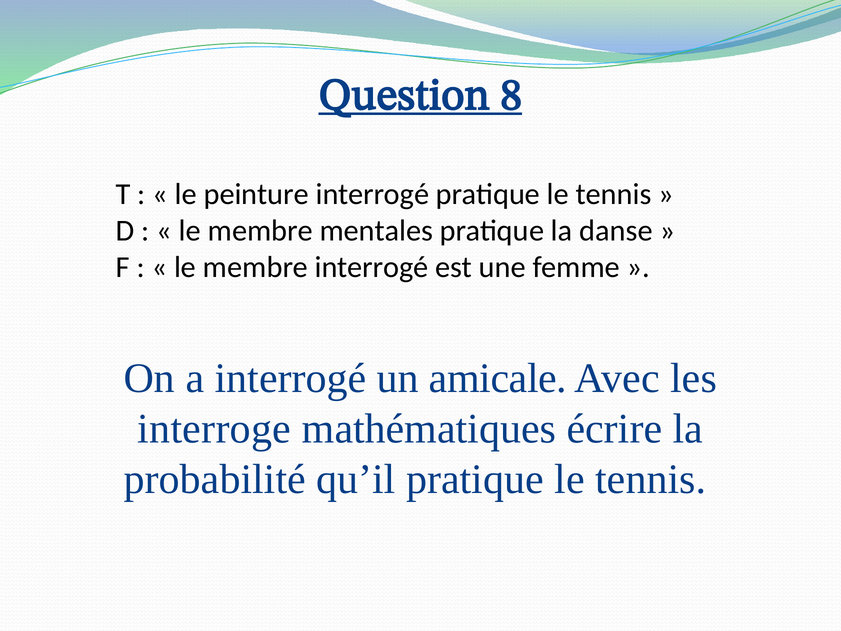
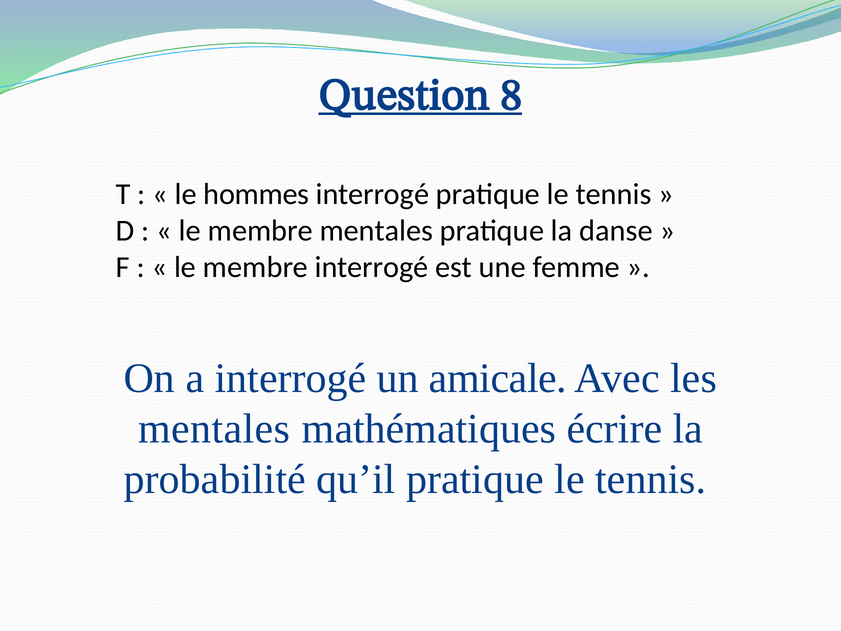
peinture: peinture -> hommes
interroge at (214, 429): interroge -> mentales
